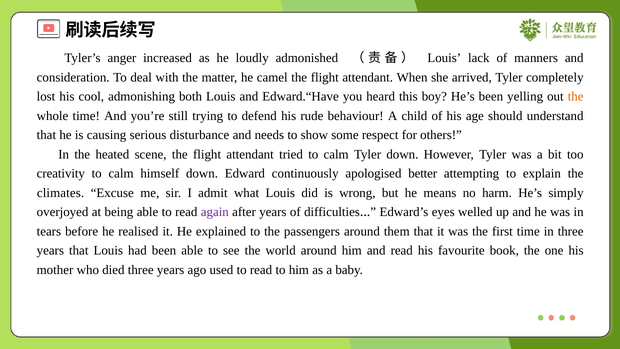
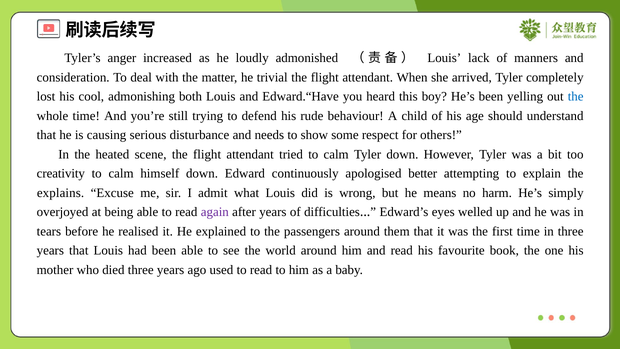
camel: camel -> trivial
the at (576, 97) colour: orange -> blue
climates: climates -> explains
